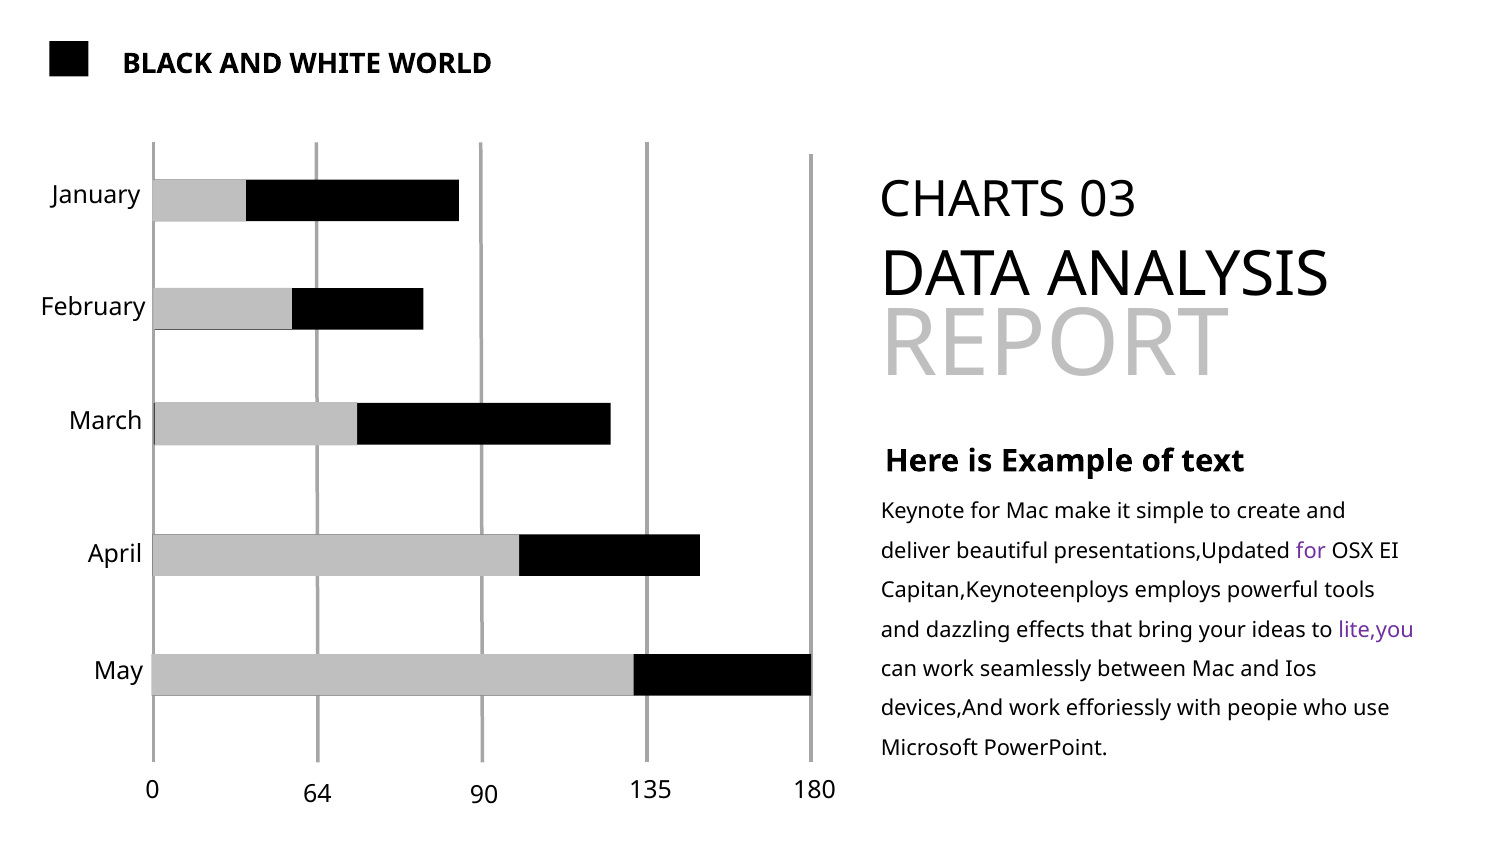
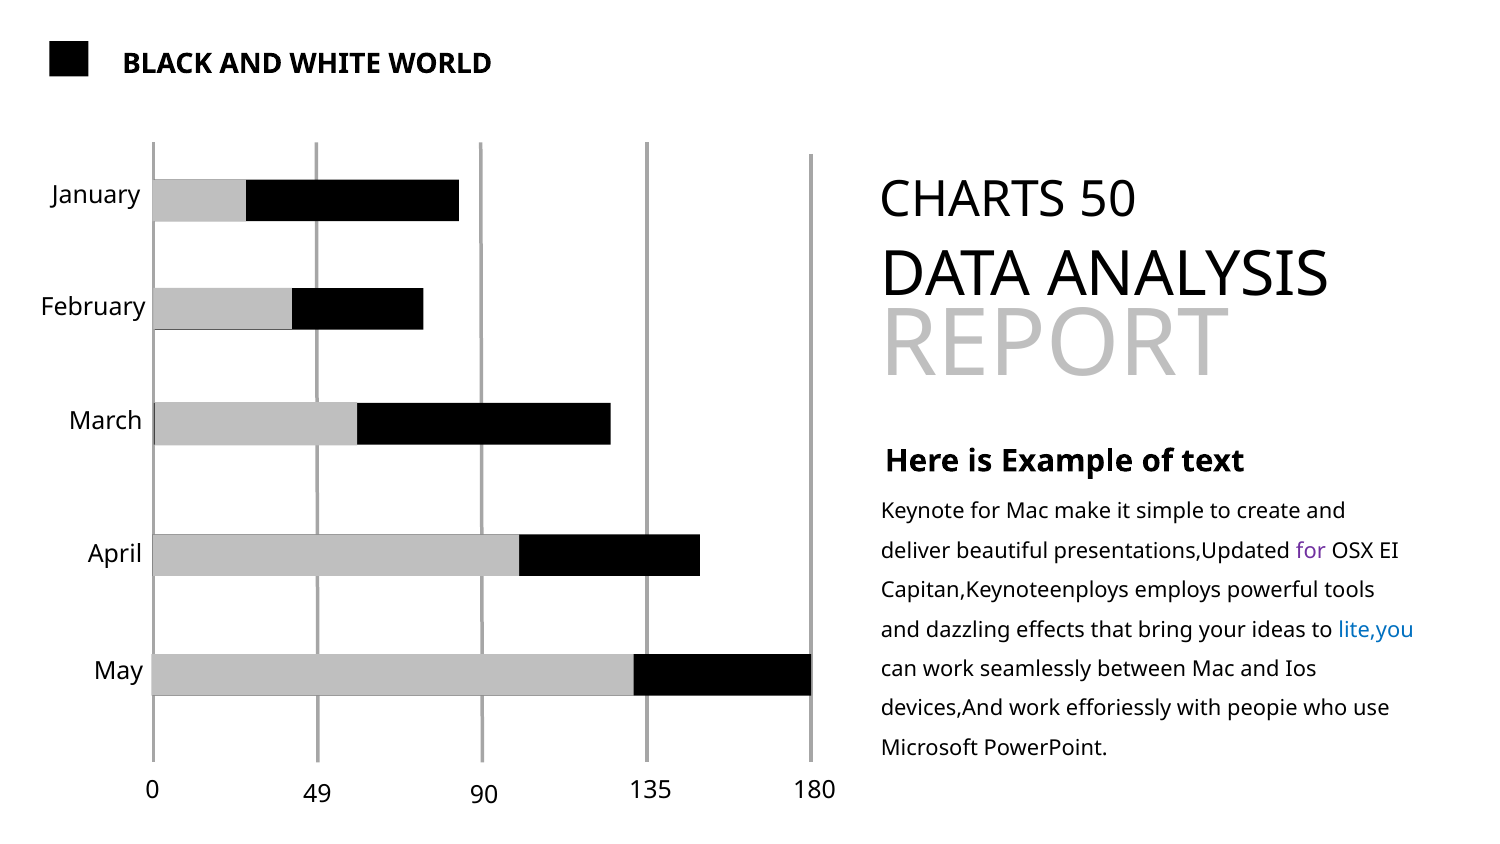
03: 03 -> 50
lite,you colour: purple -> blue
64: 64 -> 49
